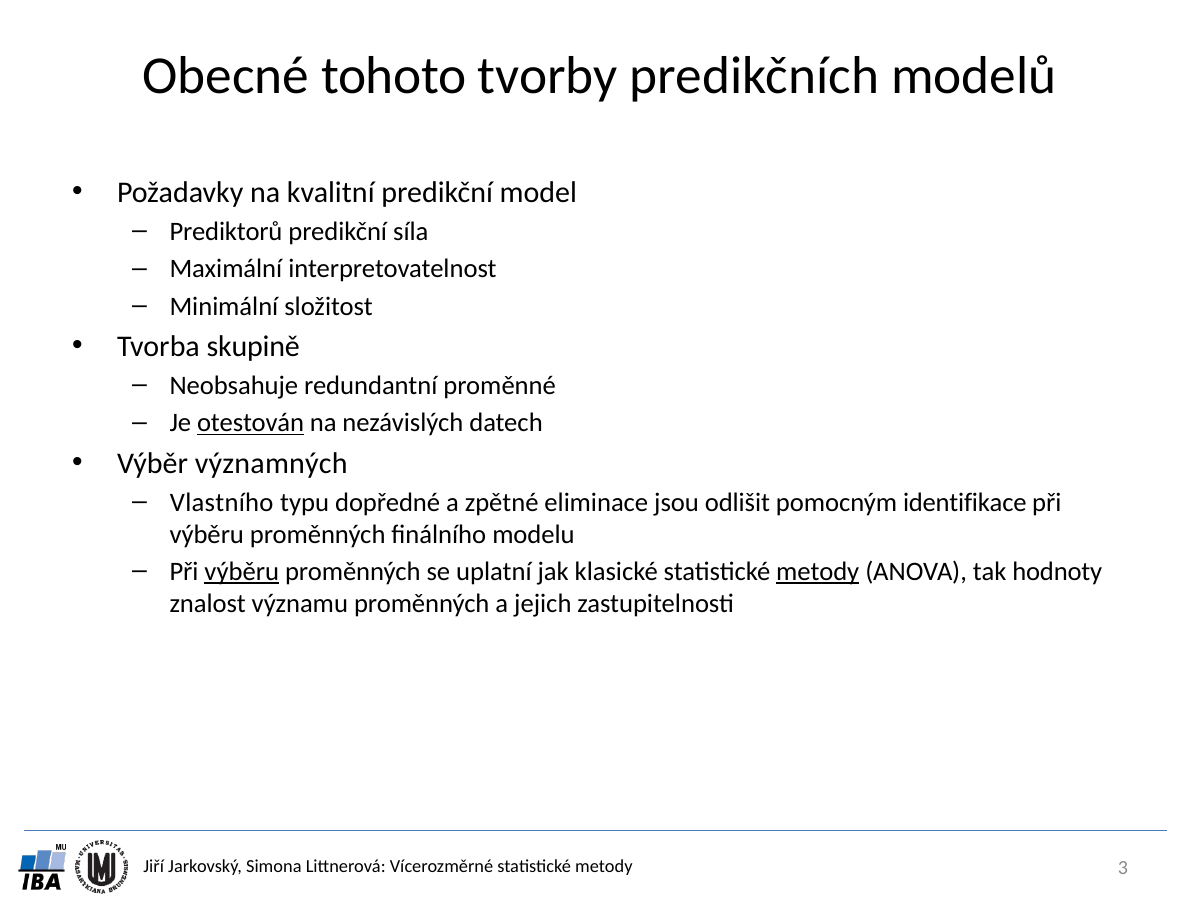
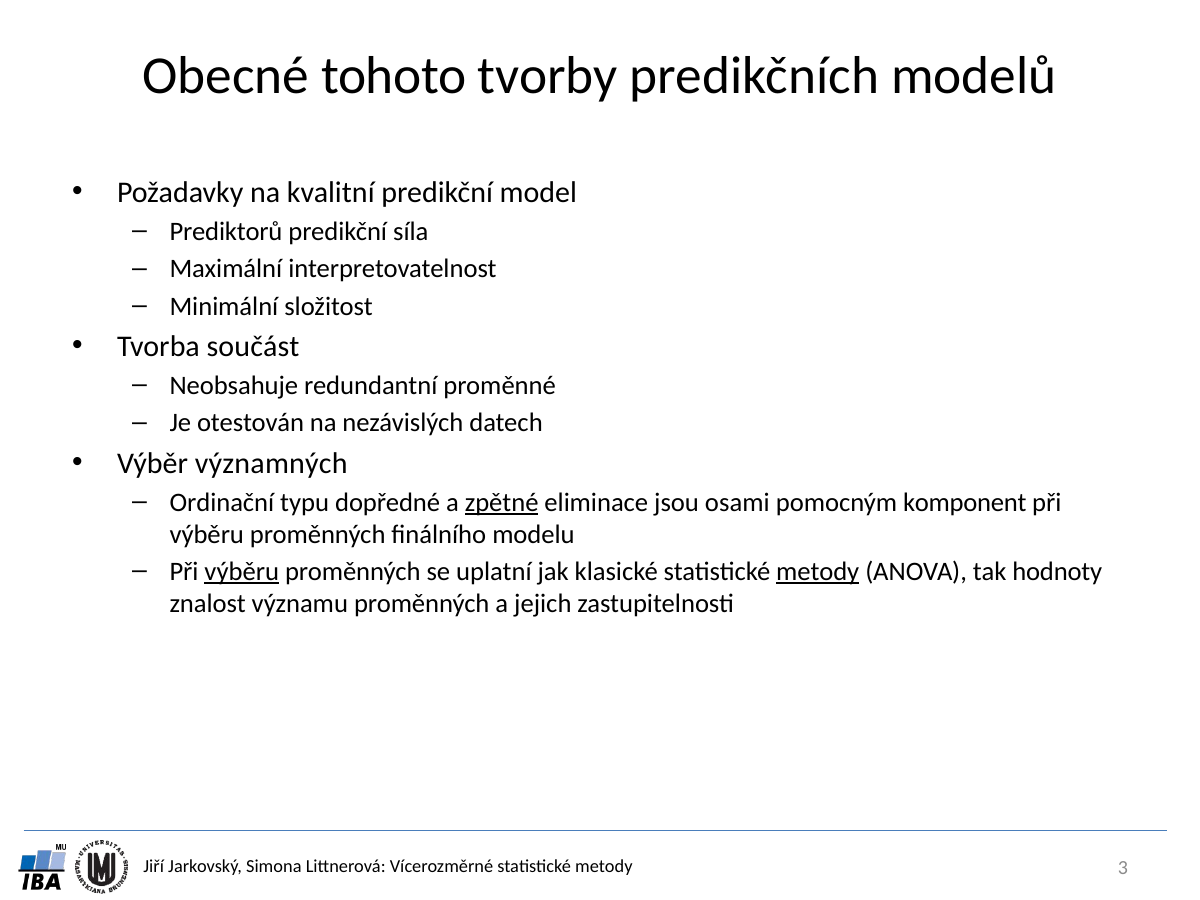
skupině: skupině -> součást
otestován underline: present -> none
Vlastního: Vlastního -> Ordinační
zpětné underline: none -> present
odlišit: odlišit -> osami
identifikace: identifikace -> komponent
